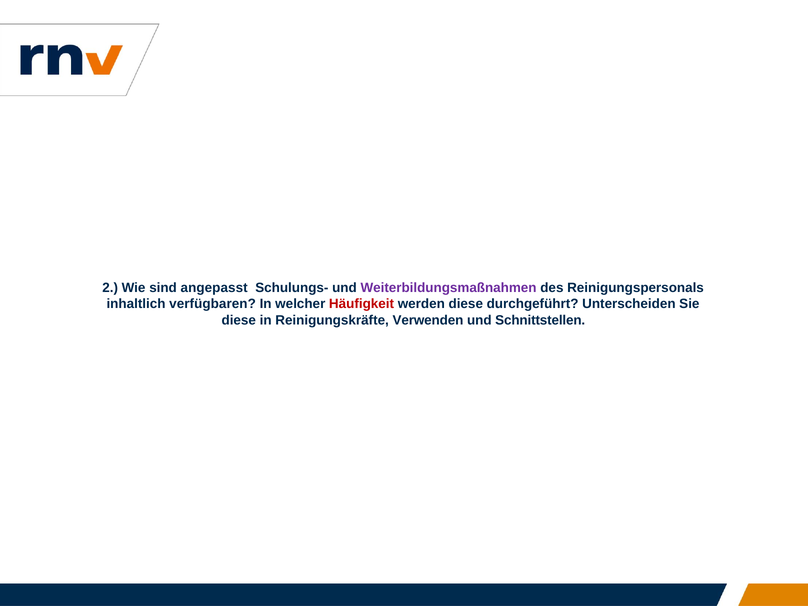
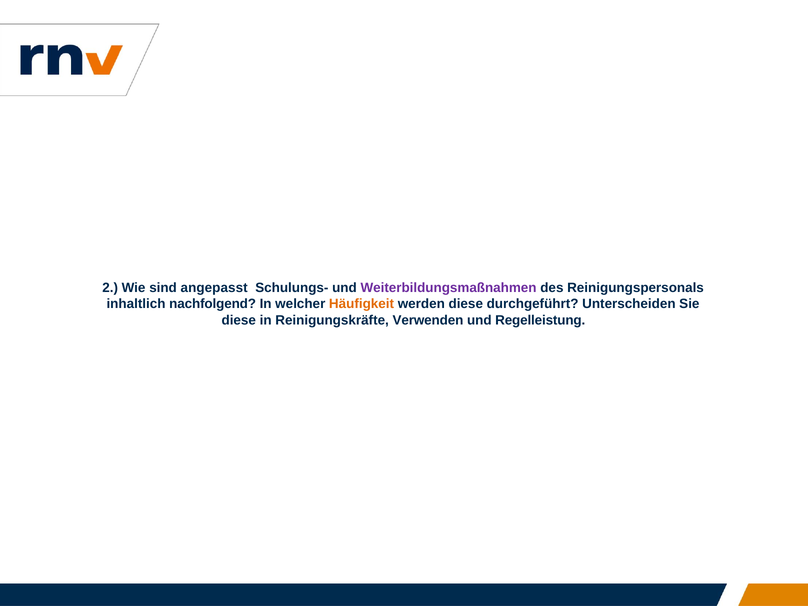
verfügbaren: verfügbaren -> nachfolgend
Häufigkeit colour: red -> orange
Schnittstellen: Schnittstellen -> Regelleistung
